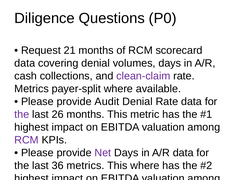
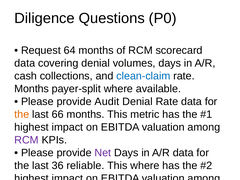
21: 21 -> 64
clean-claim colour: purple -> blue
Metrics at (32, 89): Metrics -> Months
the at (22, 114) colour: purple -> orange
26: 26 -> 66
36 metrics: metrics -> reliable
